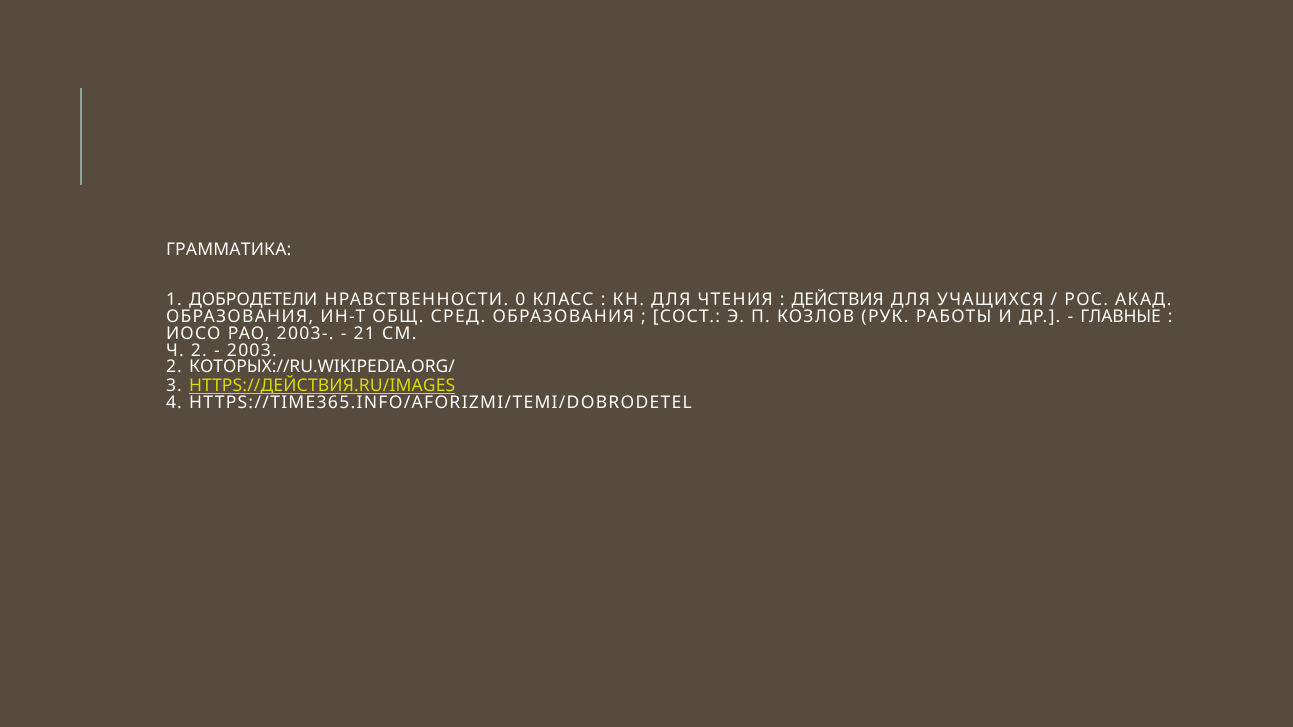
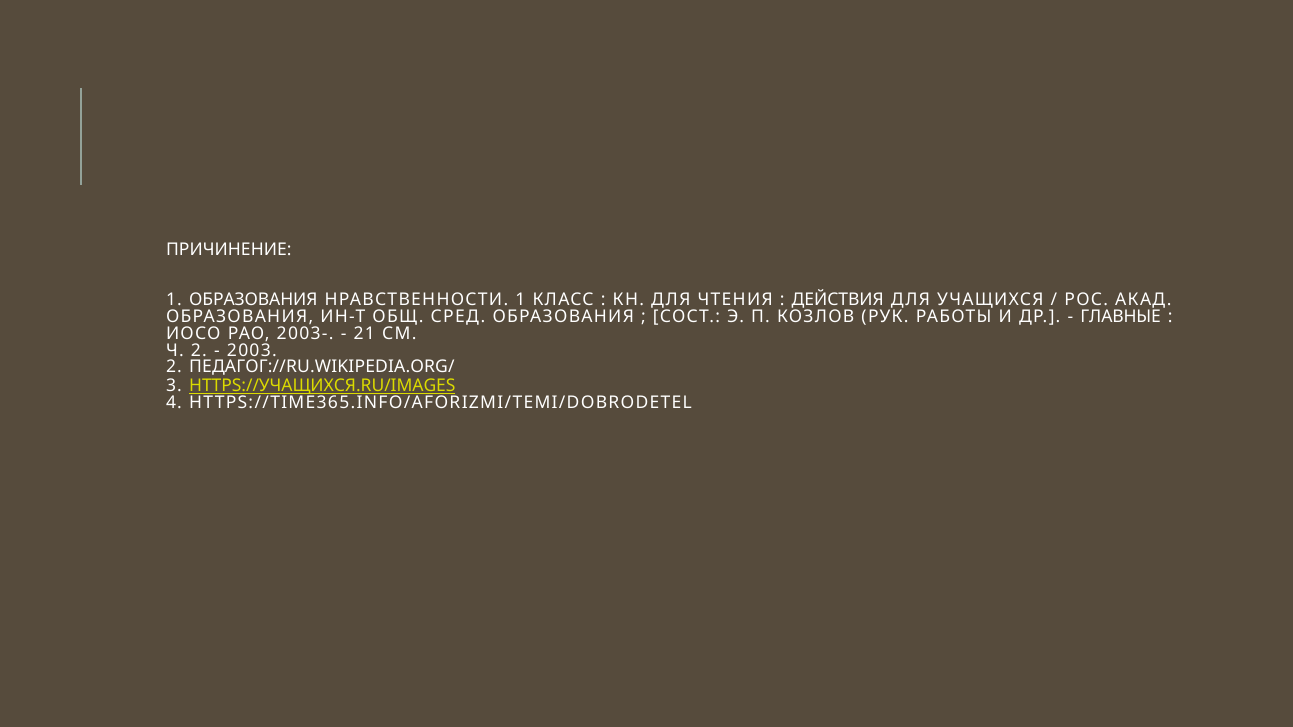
ГРАММАТИКА: ГРАММАТИКА -> ПРИЧИНЕНИЕ
1 ДОБРОДЕТЕЛИ: ДОБРОДЕТЕЛИ -> ОБРАЗОВАНИЯ
НРАВСТВЕННОСТИ 0: 0 -> 1
КОТОРЫХ://RU.WIKIPEDIA.ORG/: КОТОРЫХ://RU.WIKIPEDIA.ORG/ -> ПЕДАГОГ://RU.WIKIPEDIA.ORG/
HTTPS://ДЕЙСТВИЯ.RU/IMAGES: HTTPS://ДЕЙСТВИЯ.RU/IMAGES -> HTTPS://УЧАЩИХСЯ.RU/IMAGES
